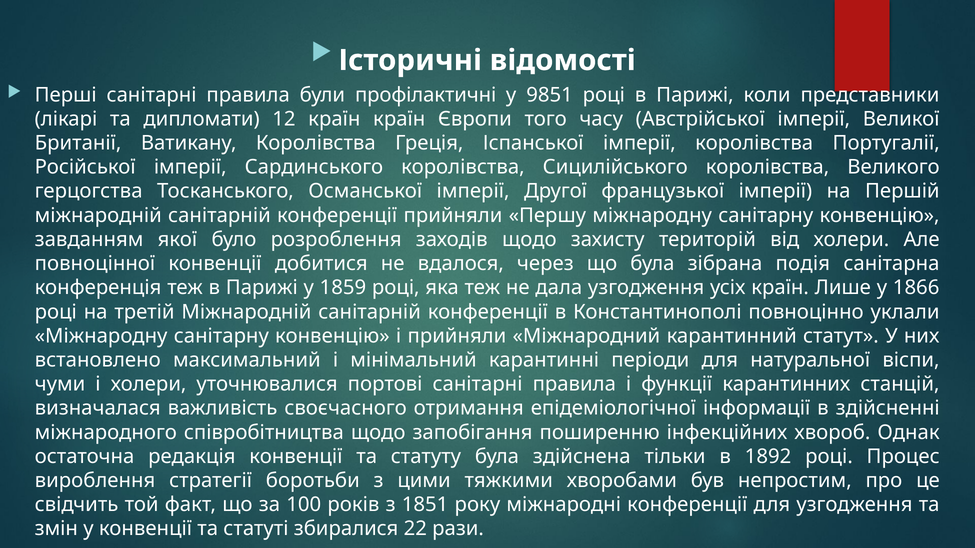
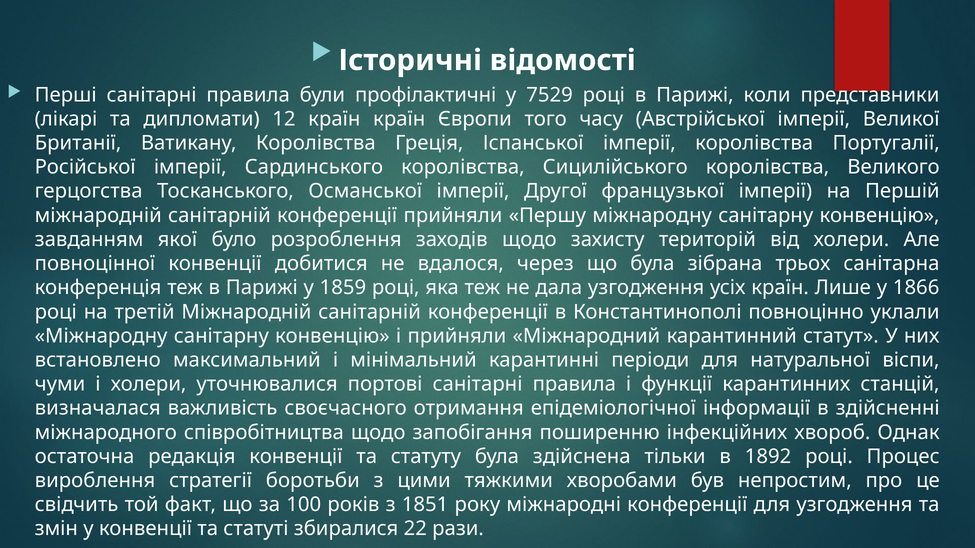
9851: 9851 -> 7529
подія: подія -> трьох
